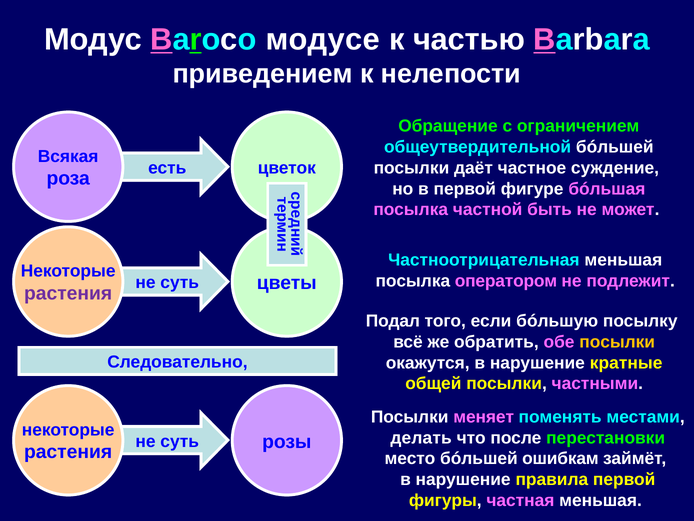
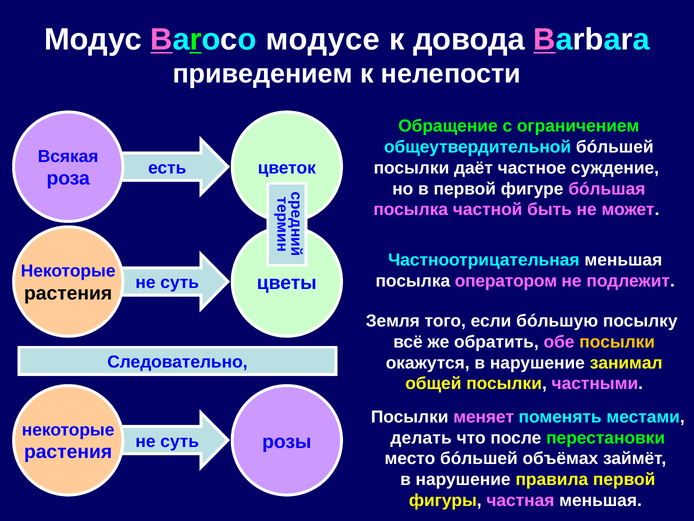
частью: частью -> довода
растения at (68, 293) colour: purple -> black
Подал: Подал -> Земля
кратные: кратные -> занимал
ошибкам: ошибкам -> объёмах
